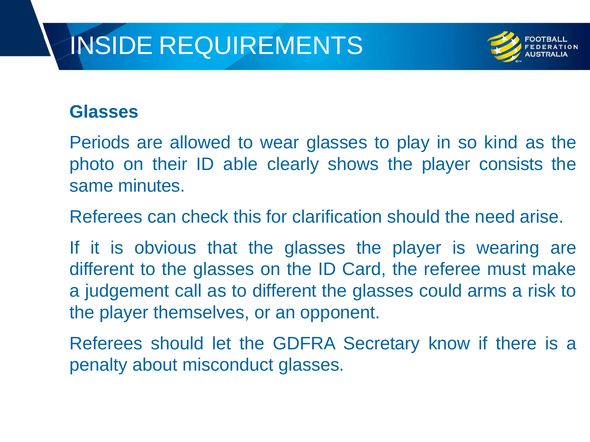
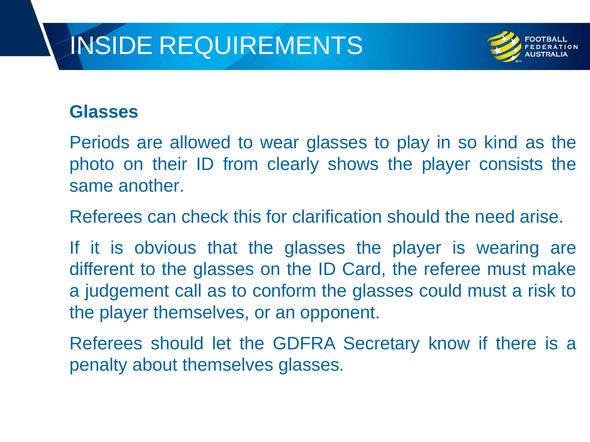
able: able -> from
minutes: minutes -> another
to different: different -> conform
could arms: arms -> must
about misconduct: misconduct -> themselves
